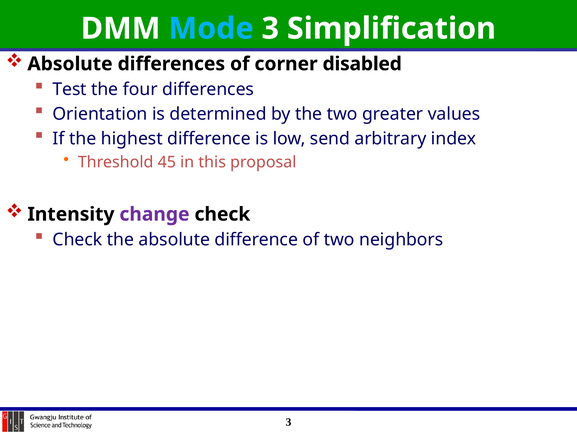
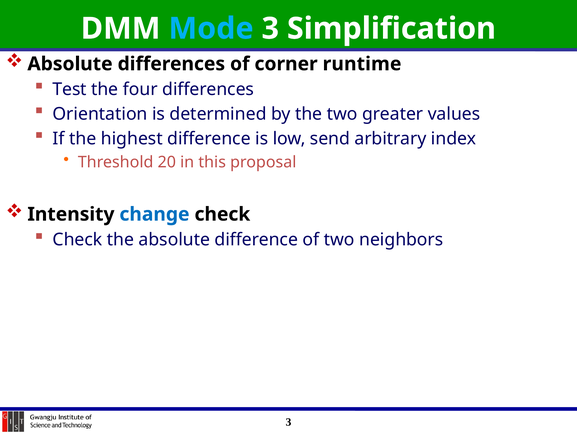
disabled: disabled -> runtime
45: 45 -> 20
change colour: purple -> blue
